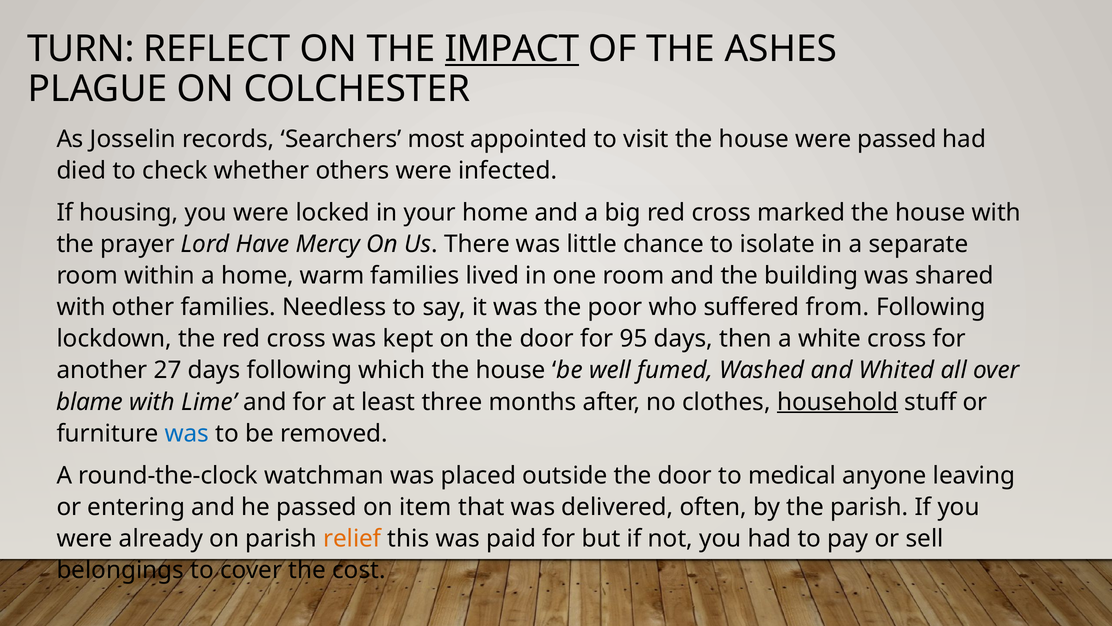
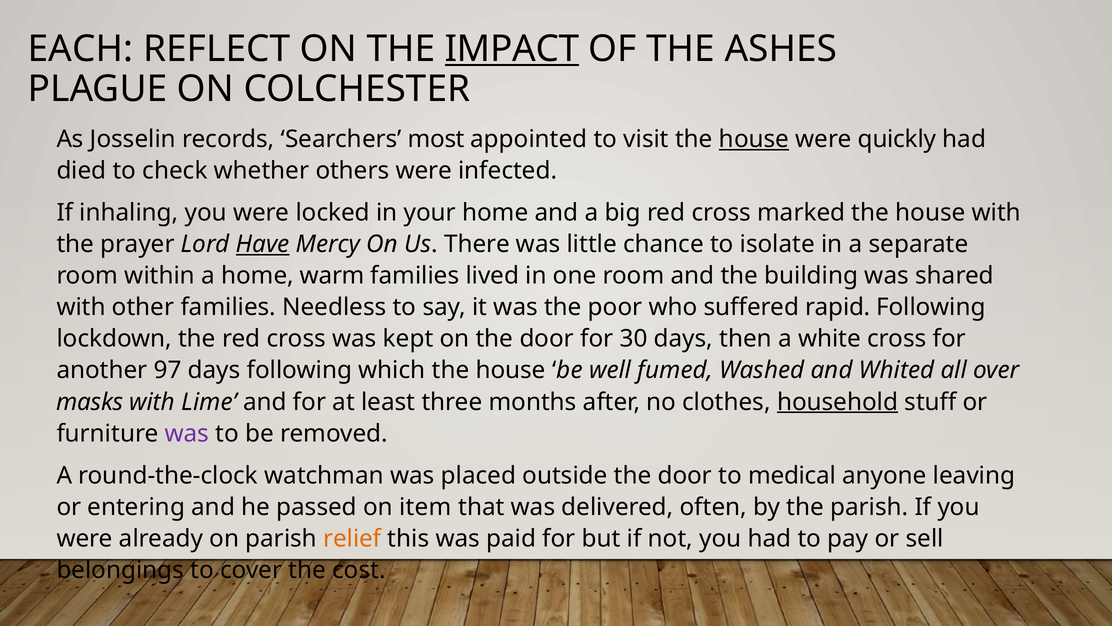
TURN: TURN -> EACH
house at (754, 139) underline: none -> present
were passed: passed -> quickly
housing: housing -> inhaling
Have underline: none -> present
from: from -> rapid
95: 95 -> 30
27: 27 -> 97
blame: blame -> masks
was at (187, 433) colour: blue -> purple
